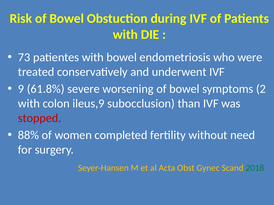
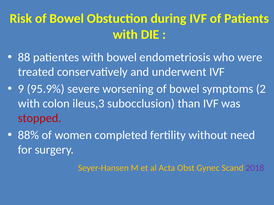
73: 73 -> 88
61.8%: 61.8% -> 95.9%
ileus,9: ileus,9 -> ileus,3
2018 colour: green -> purple
